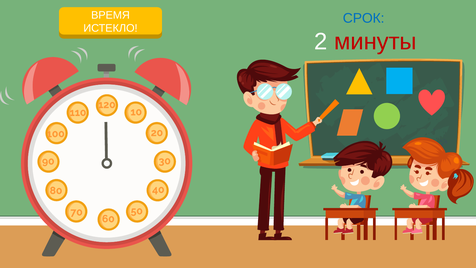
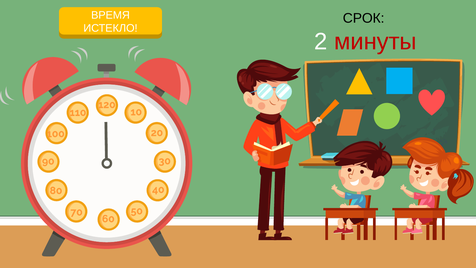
СРОК colour: blue -> black
